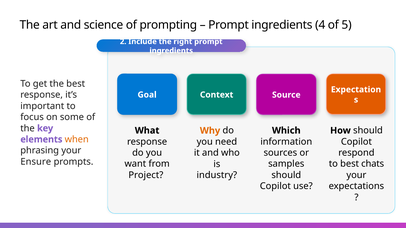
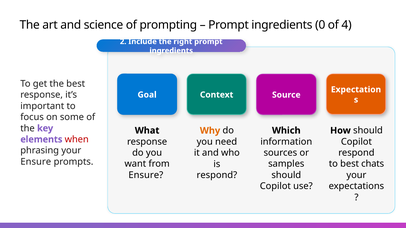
4: 4 -> 0
5: 5 -> 4
when colour: orange -> red
Project at (146, 175): Project -> Ensure
industry at (217, 175): industry -> respond
